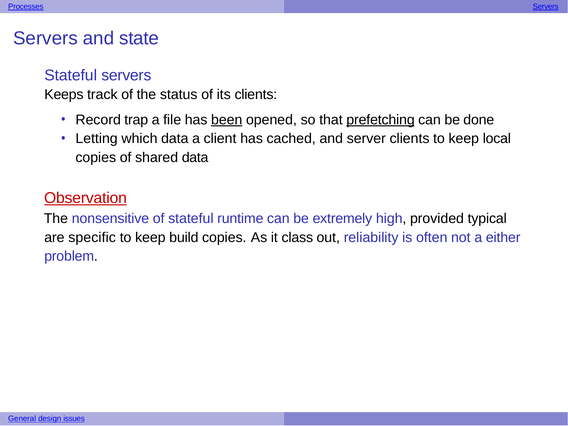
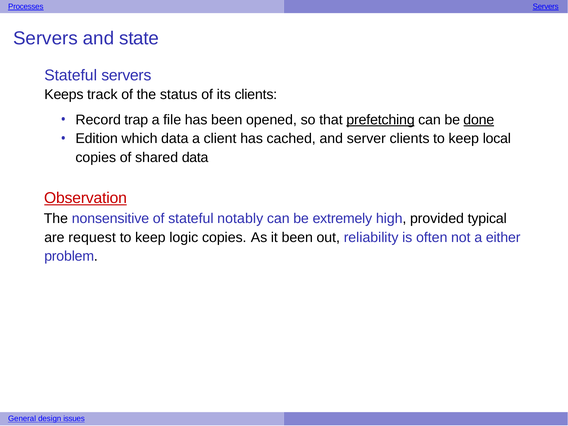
been at (227, 120) underline: present -> none
done underline: none -> present
Letting: Letting -> Edition
runtime: runtime -> notably
specific: specific -> request
build: build -> logic
it class: class -> been
